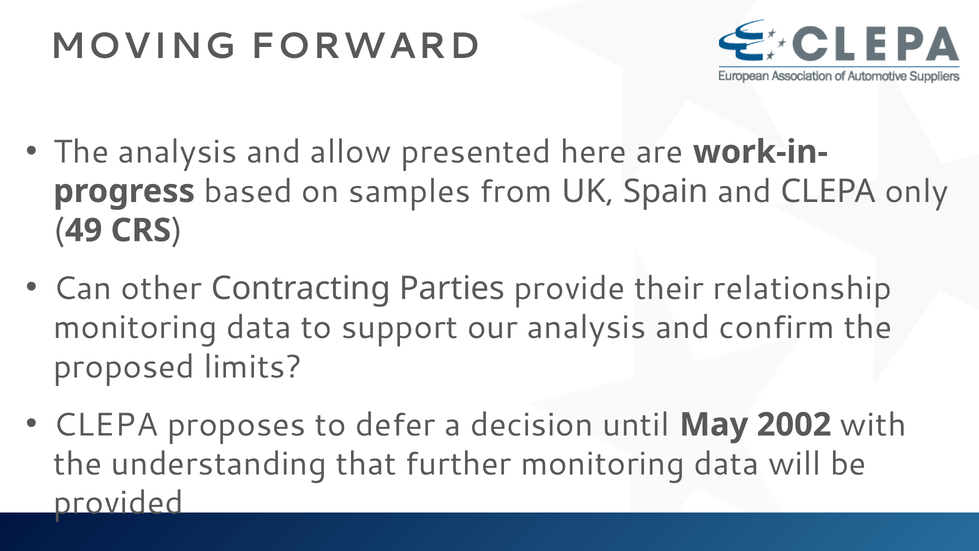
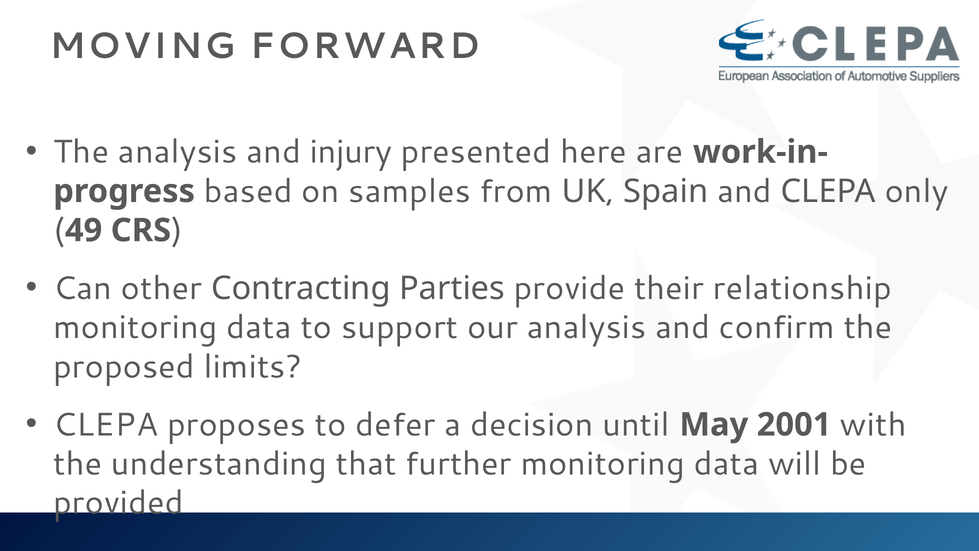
allow: allow -> injury
2002: 2002 -> 2001
